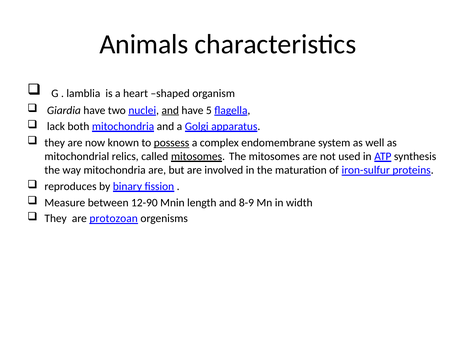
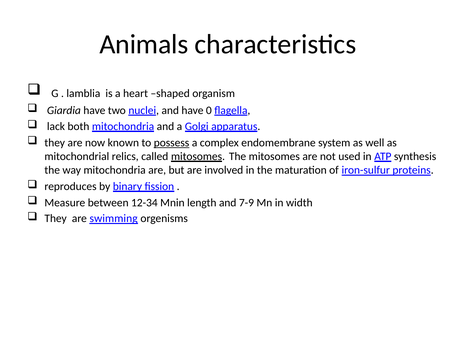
and at (170, 110) underline: present -> none
5: 5 -> 0
12-90: 12-90 -> 12-34
8-9: 8-9 -> 7-9
protozoan: protozoan -> swimming
